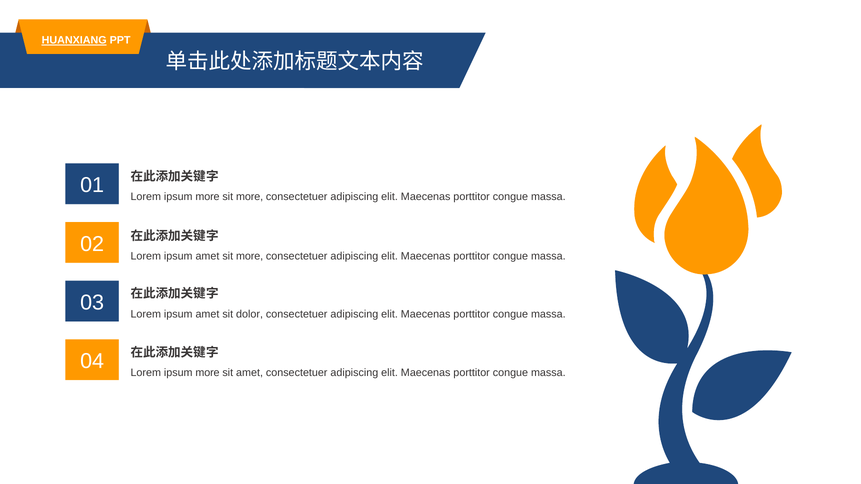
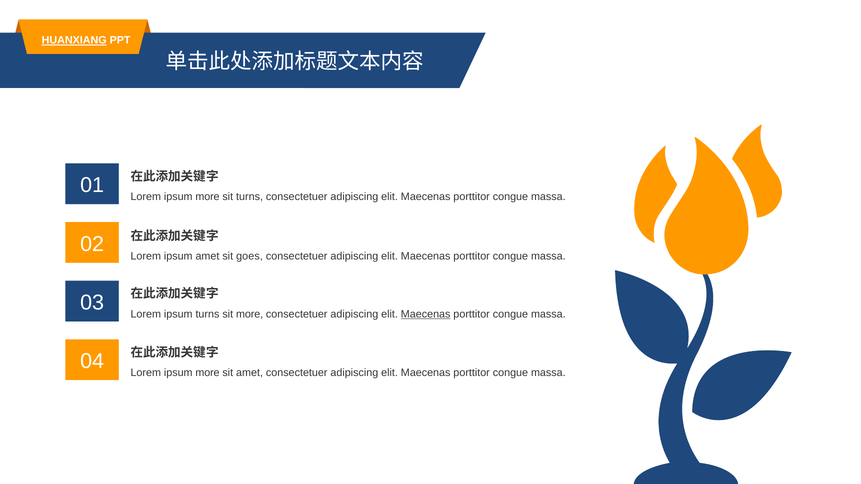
more at (250, 197): more -> turns
more at (250, 257): more -> goes
amet at (207, 314): amet -> turns
sit dolor: dolor -> more
Maecenas at (426, 314) underline: none -> present
